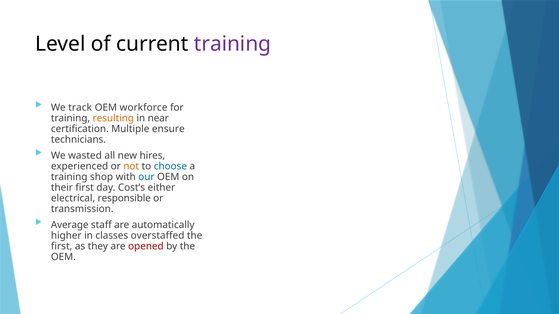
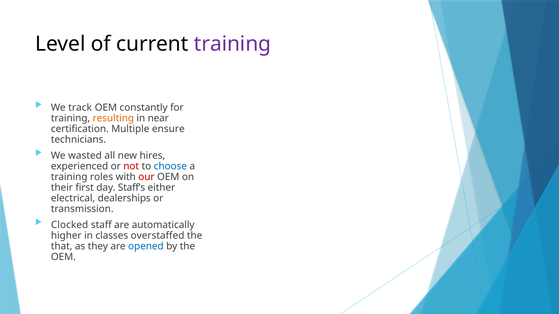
workforce: workforce -> constantly
not colour: orange -> red
shop: shop -> roles
our colour: blue -> red
Cost’s: Cost’s -> Staff’s
responsible: responsible -> dealerships
Average: Average -> Clocked
first at (62, 247): first -> that
opened colour: red -> blue
